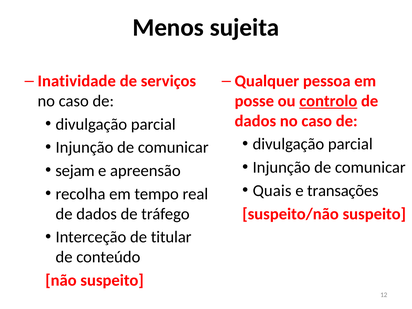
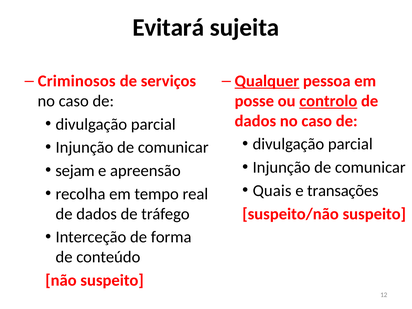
Menos: Menos -> Evitará
Inatividade: Inatividade -> Criminosos
Qualquer underline: none -> present
titular: titular -> forma
